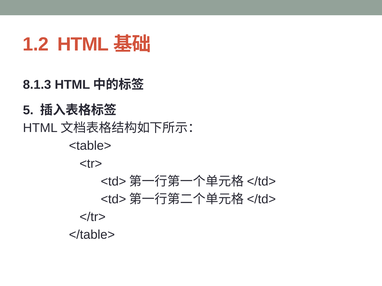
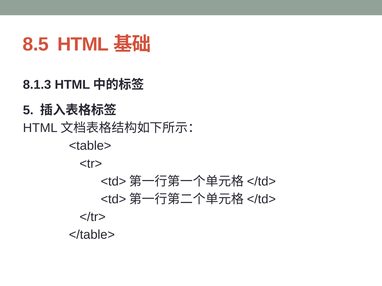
1.2: 1.2 -> 8.5
